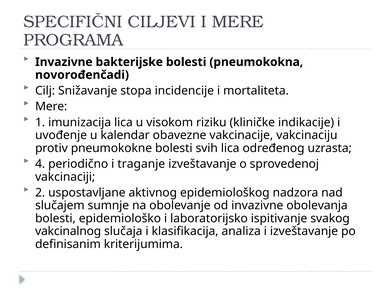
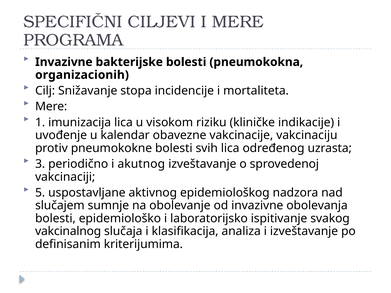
novorođenčadi: novorođenčadi -> organizacionih
4: 4 -> 3
traganje: traganje -> akutnog
2: 2 -> 5
